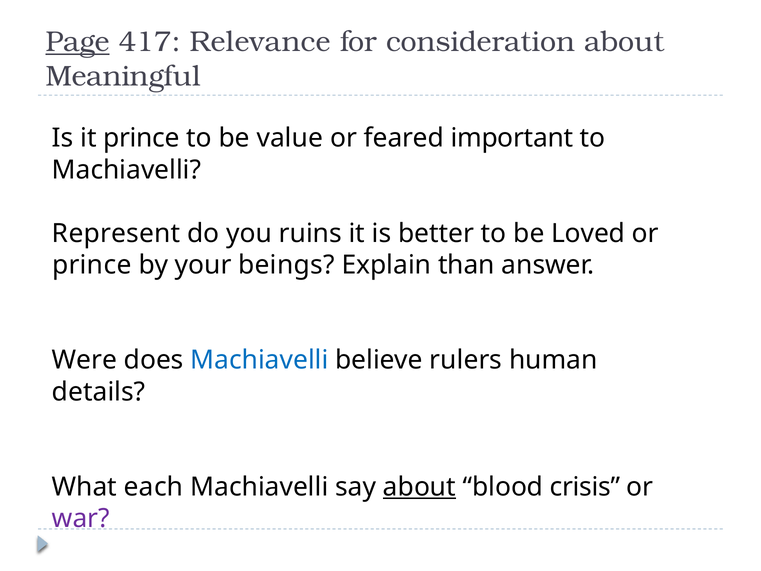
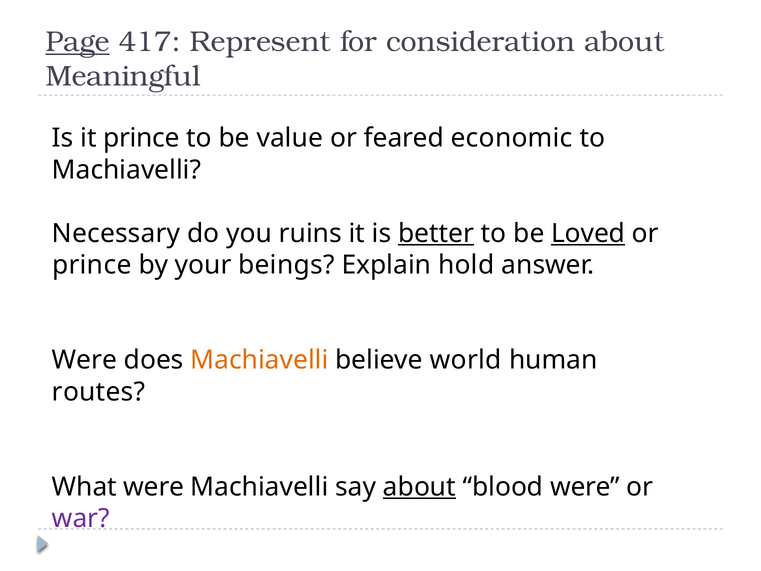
Relevance: Relevance -> Represent
important: important -> economic
Represent: Represent -> Necessary
better underline: none -> present
Loved underline: none -> present
than: than -> hold
Machiavelli at (259, 360) colour: blue -> orange
rulers: rulers -> world
details: details -> routes
What each: each -> were
blood crisis: crisis -> were
